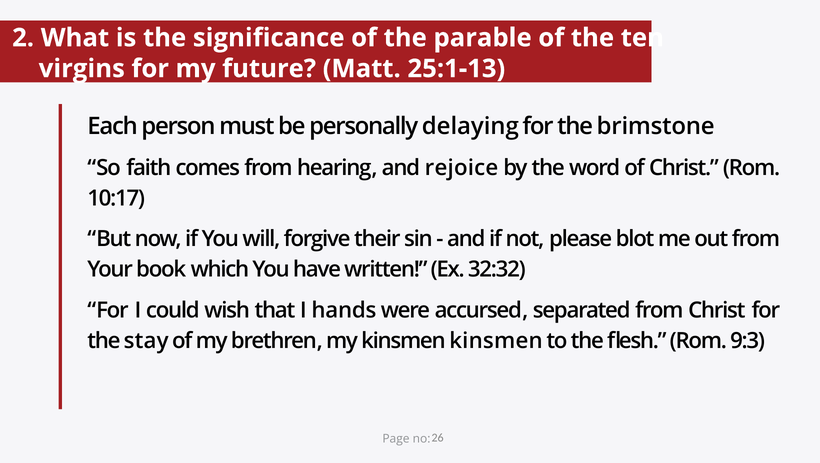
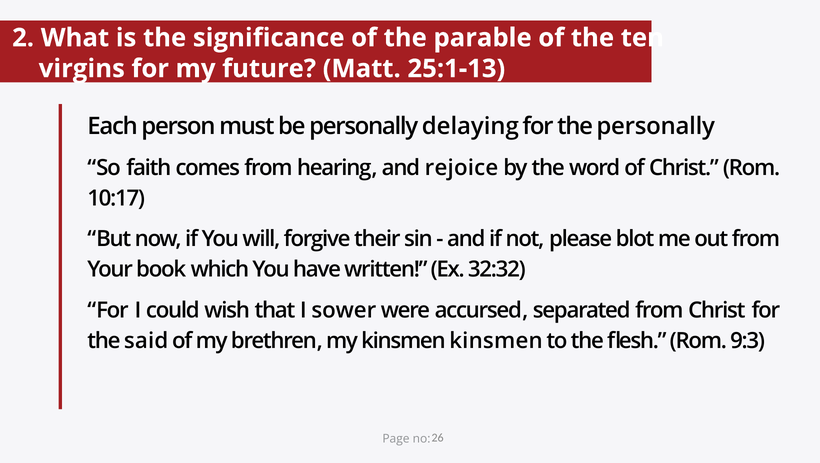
the brimstone: brimstone -> personally
hands: hands -> sower
stay: stay -> said
